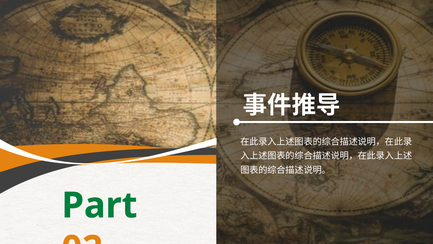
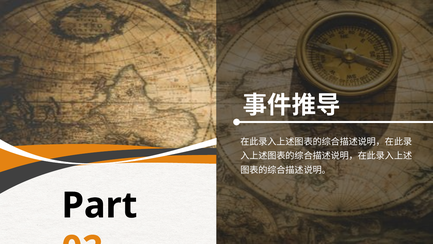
Part colour: green -> black
